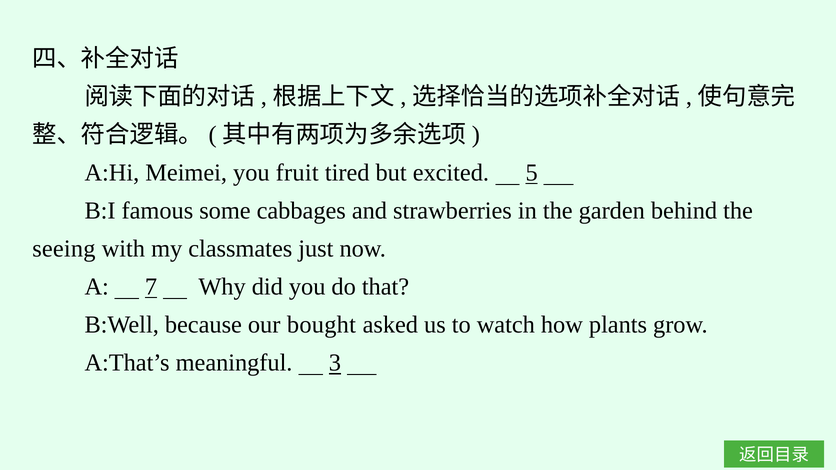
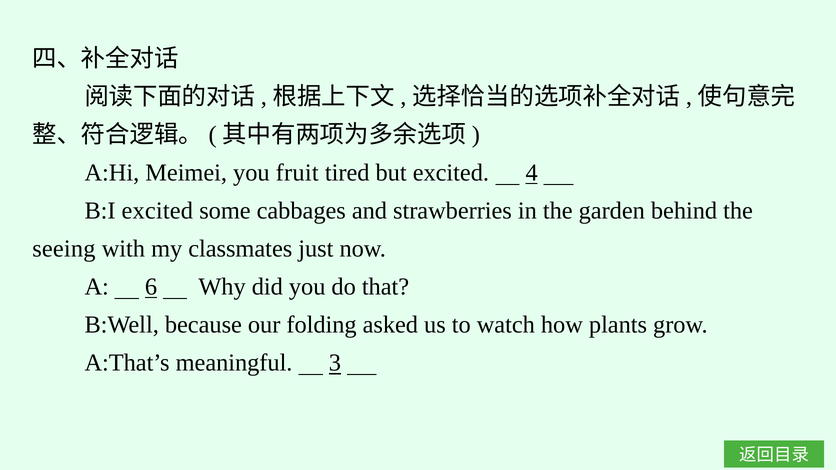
5: 5 -> 4
B:I famous: famous -> excited
7: 7 -> 6
bought: bought -> folding
